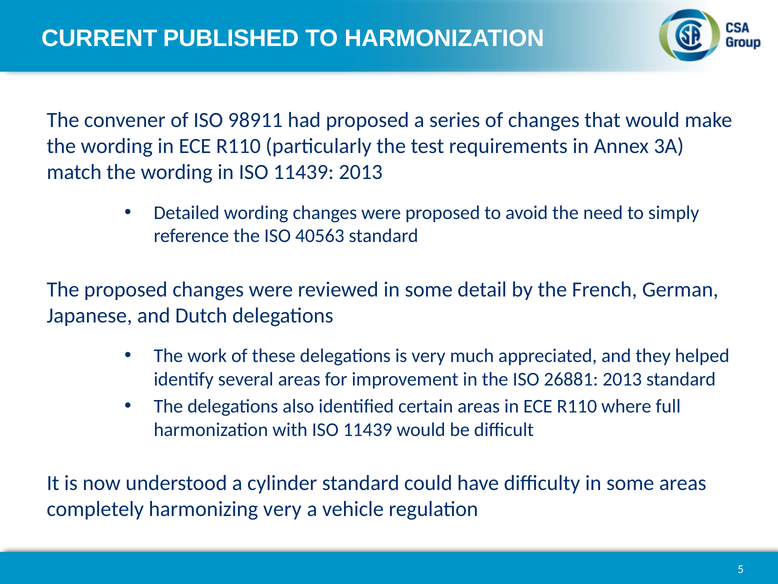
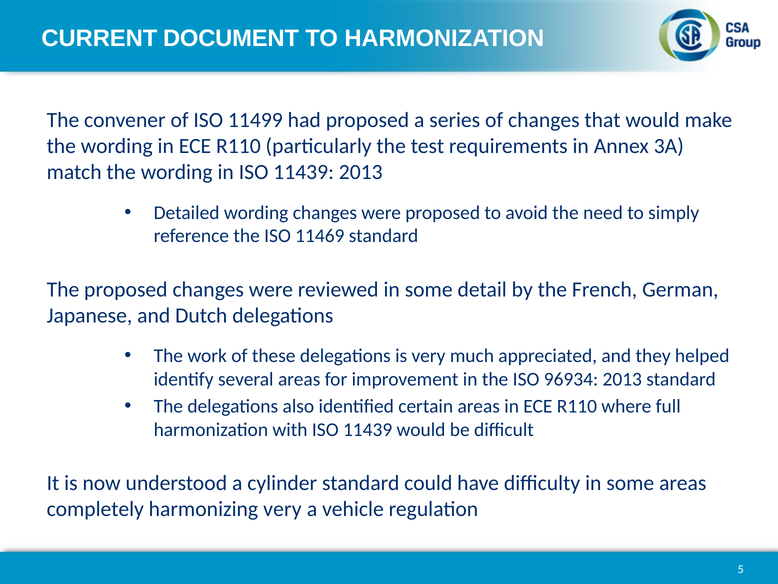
PUBLISHED: PUBLISHED -> DOCUMENT
98911: 98911 -> 11499
40563: 40563 -> 11469
26881: 26881 -> 96934
